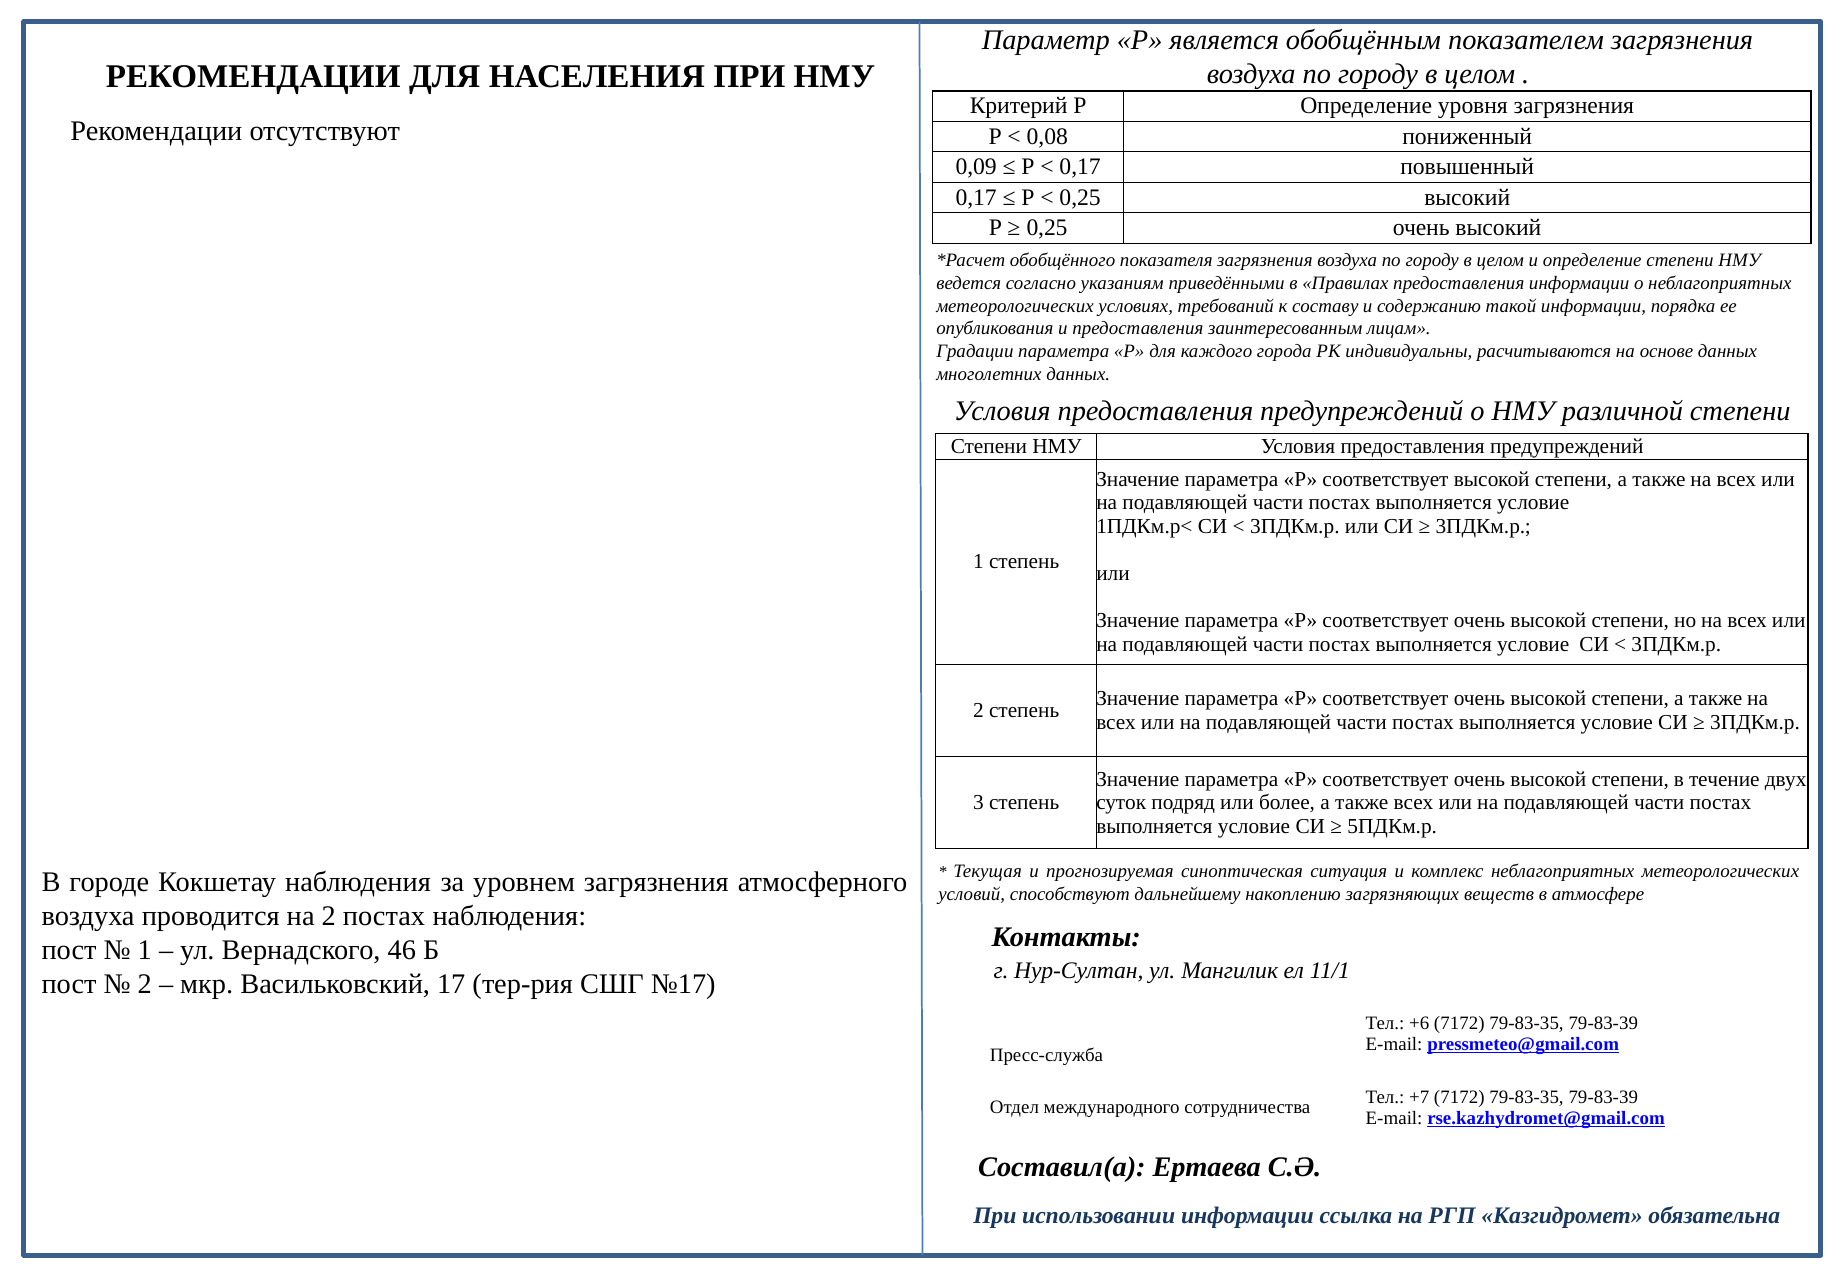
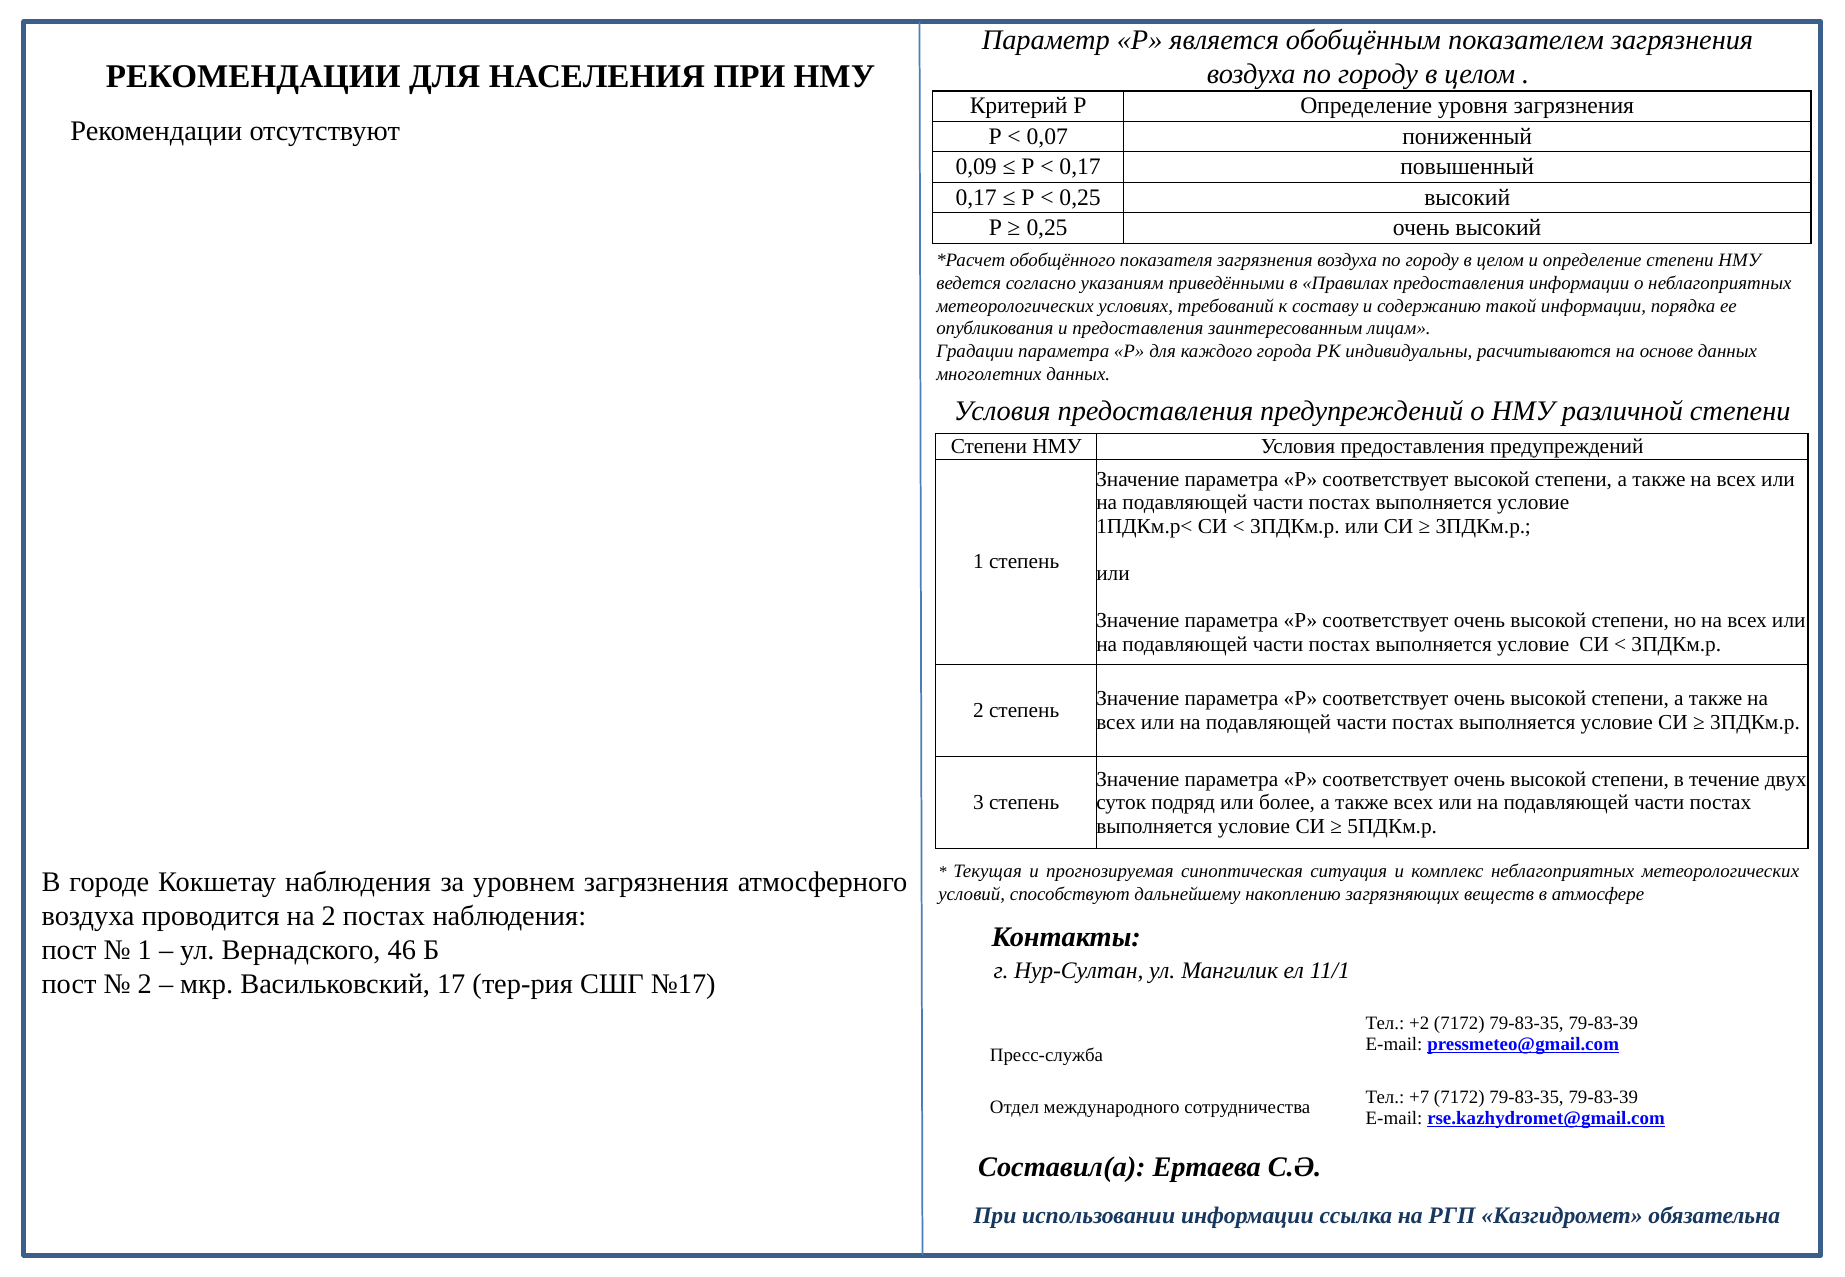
0,08: 0,08 -> 0,07
+6: +6 -> +2
